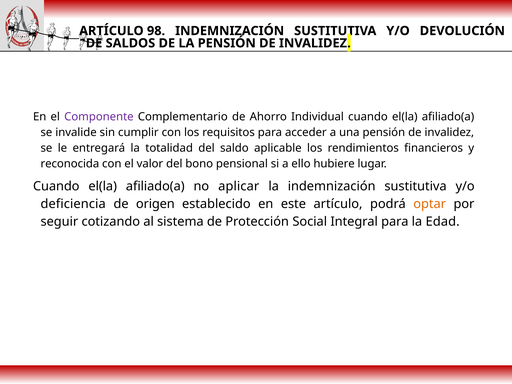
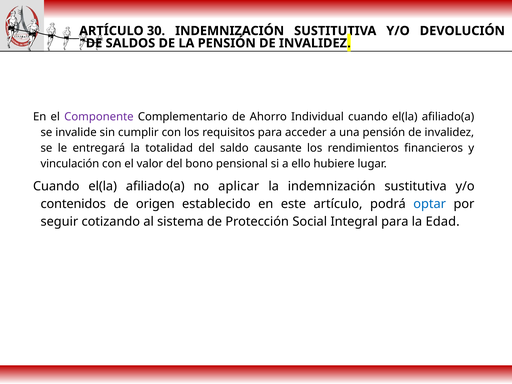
98: 98 -> 30
aplicable: aplicable -> causante
reconocida: reconocida -> vinculación
deficiencia: deficiencia -> contenidos
optar colour: orange -> blue
